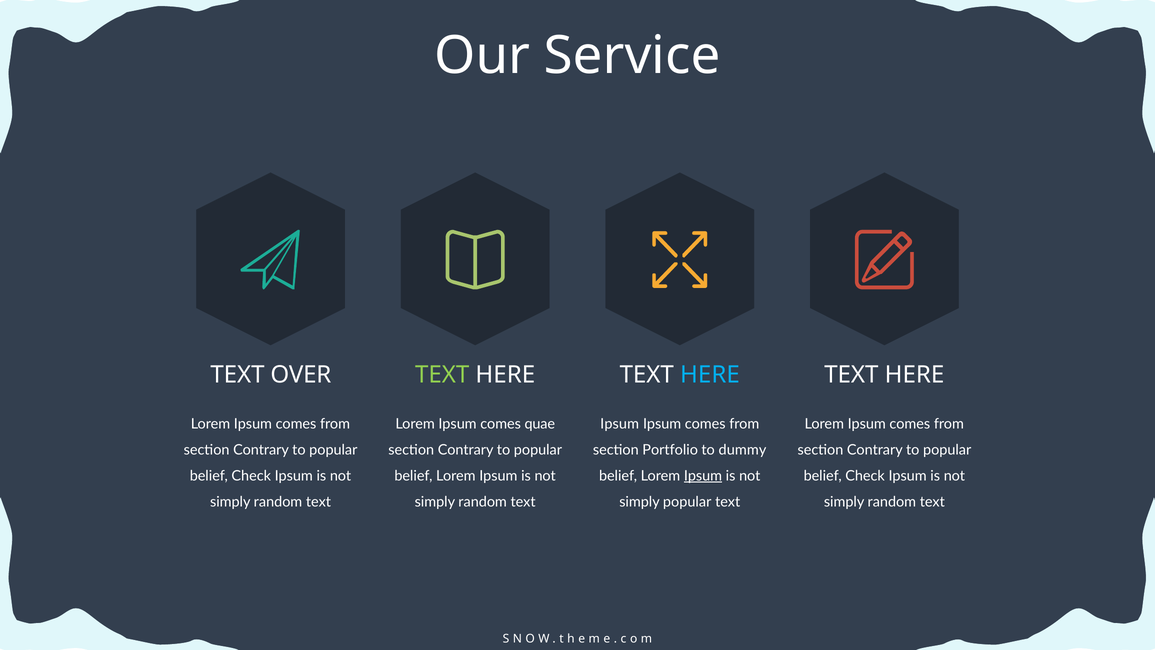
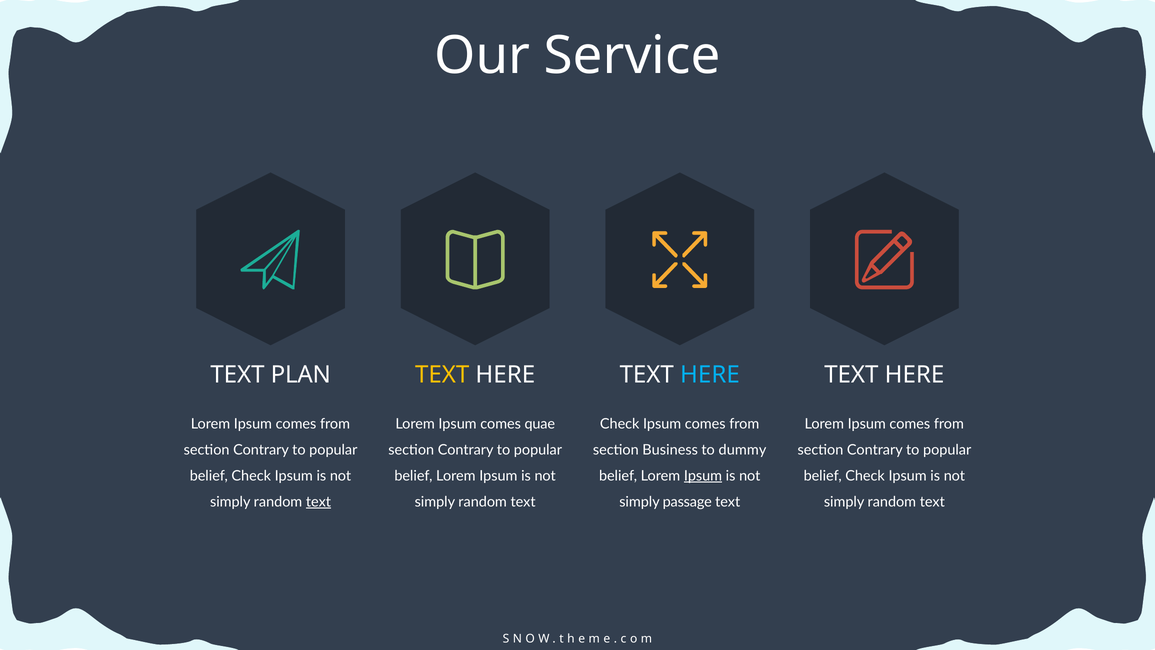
OVER: OVER -> PLAN
TEXT at (442, 375) colour: light green -> yellow
Ipsum at (620, 424): Ipsum -> Check
Portfolio: Portfolio -> Business
text at (318, 502) underline: none -> present
simply popular: popular -> passage
